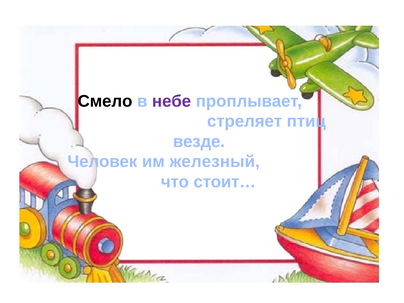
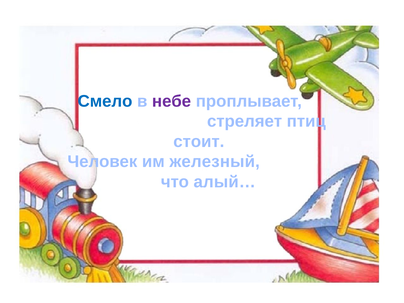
Смело colour: black -> blue
везде: везде -> стоит
стоит…: стоит… -> алый…
